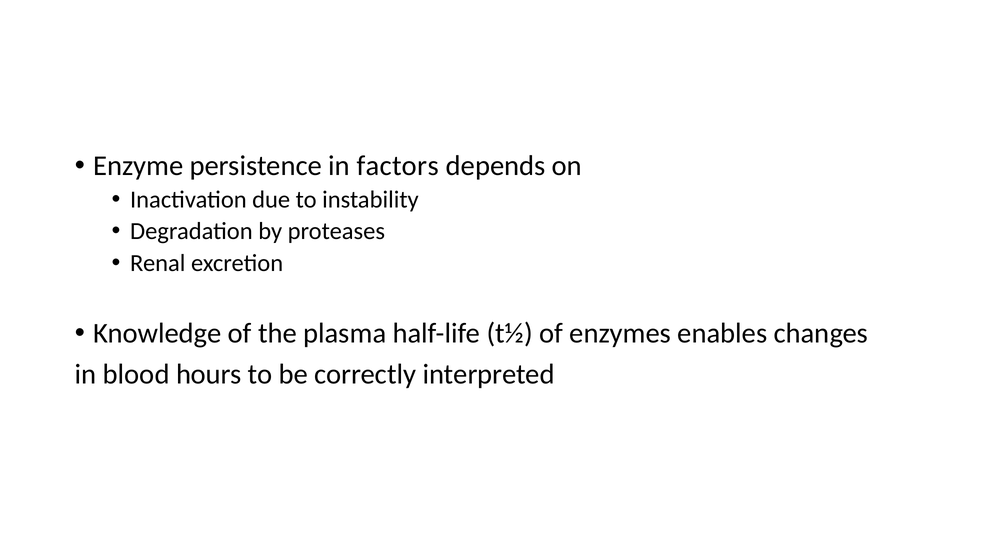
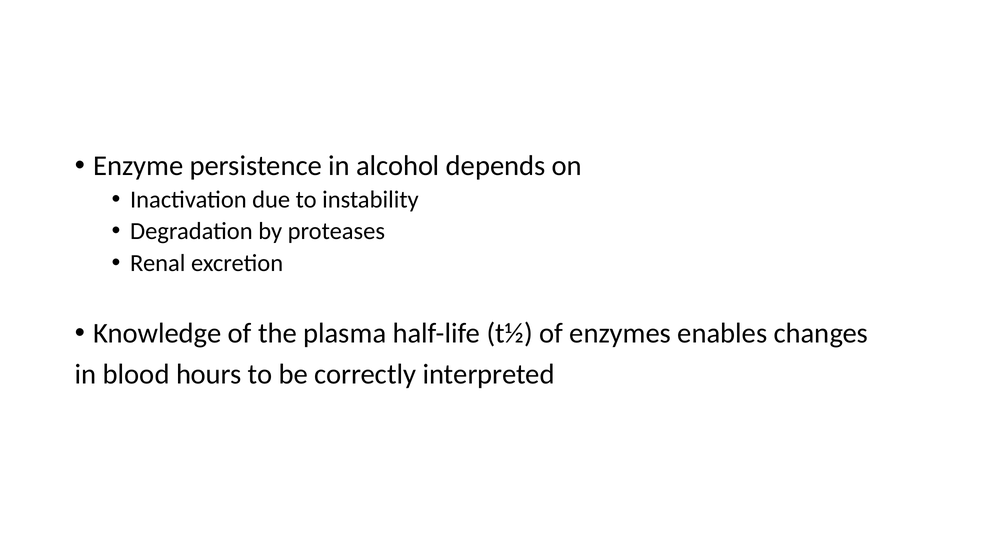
factors: factors -> alcohol
